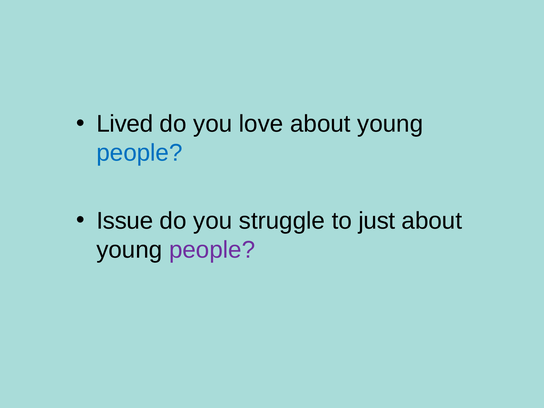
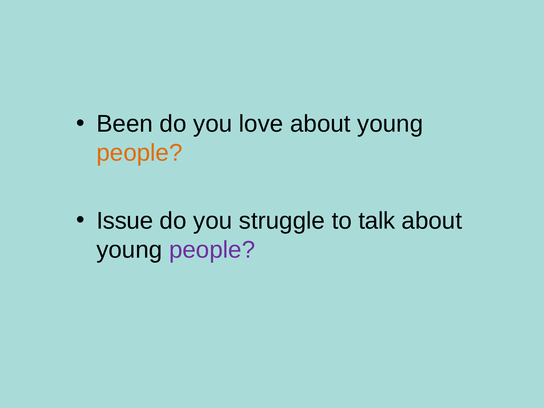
Lived: Lived -> Been
people at (140, 153) colour: blue -> orange
just: just -> talk
